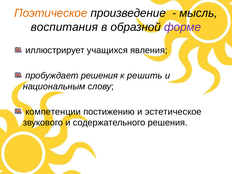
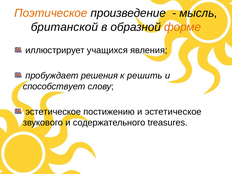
воспитания: воспитания -> британской
форме colour: purple -> orange
национальным: национальным -> способствует
компетенции at (53, 112): компетенции -> эстетическое
содержательного решения: решения -> treasures
